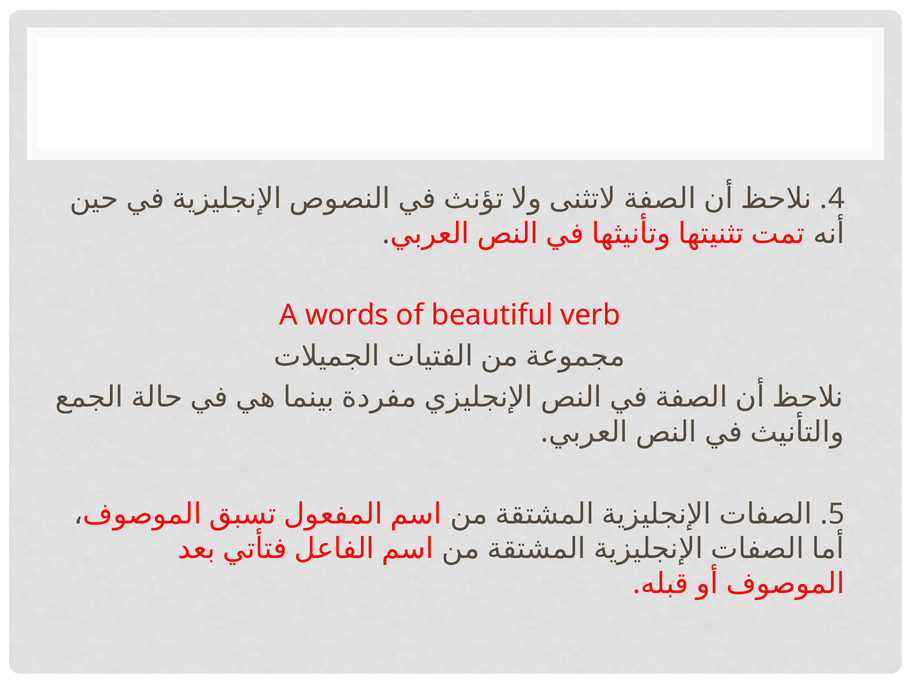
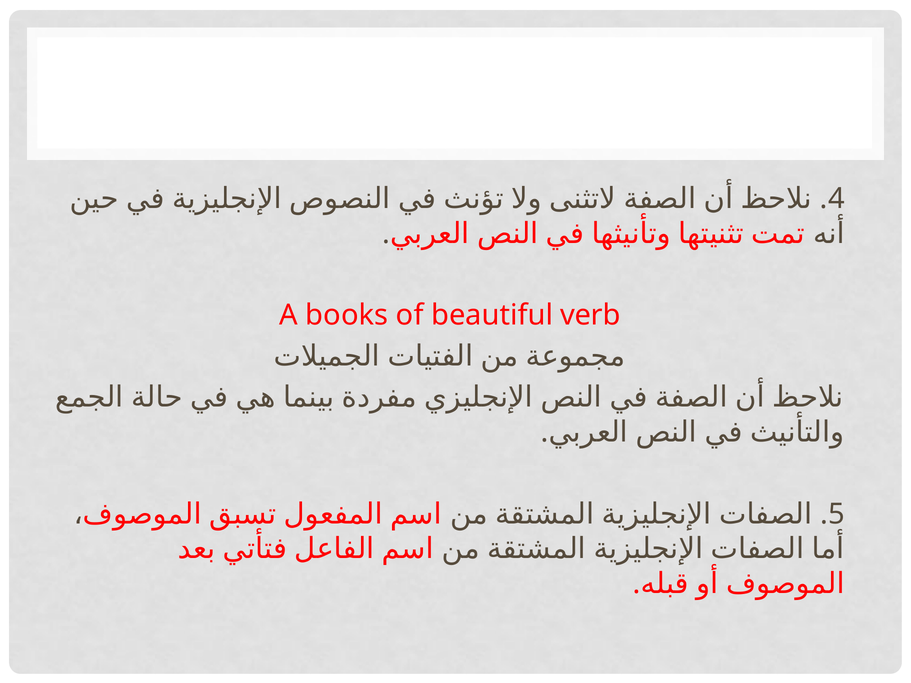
words: words -> books
